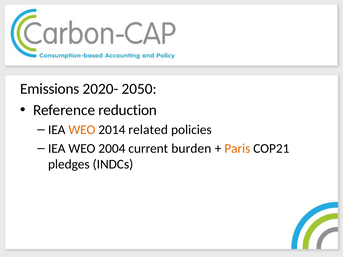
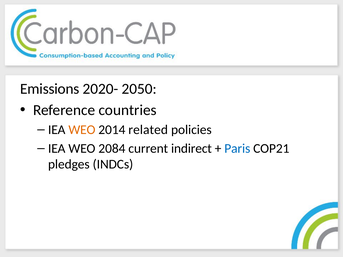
reduction: reduction -> countries
2004: 2004 -> 2084
burden: burden -> indirect
Paris colour: orange -> blue
